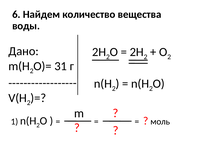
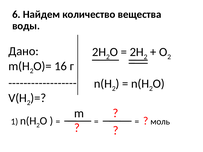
31: 31 -> 16
